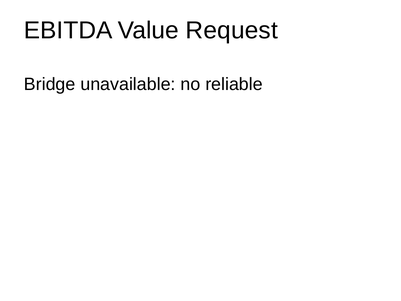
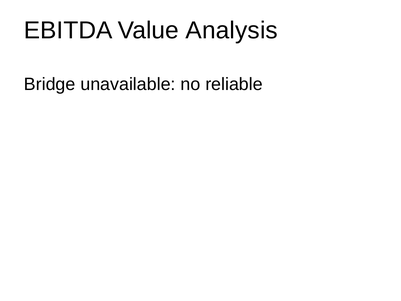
Request: Request -> Analysis
